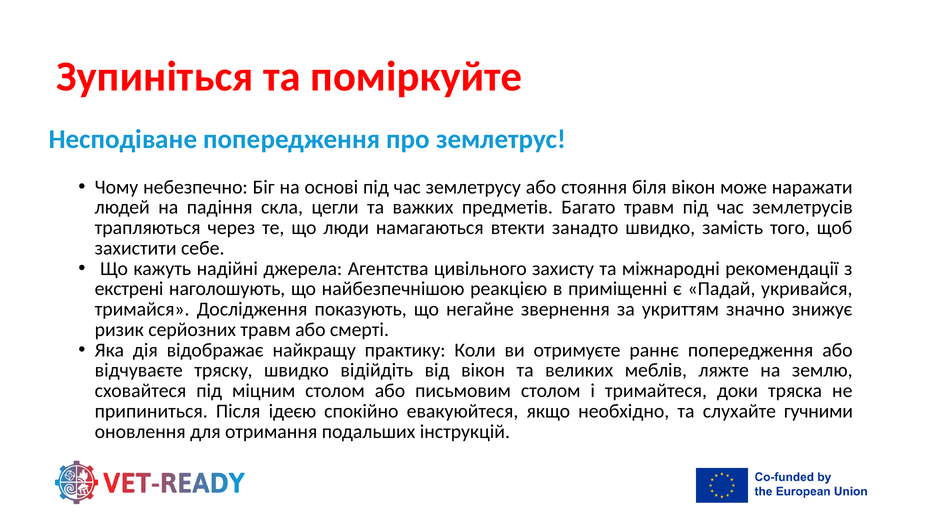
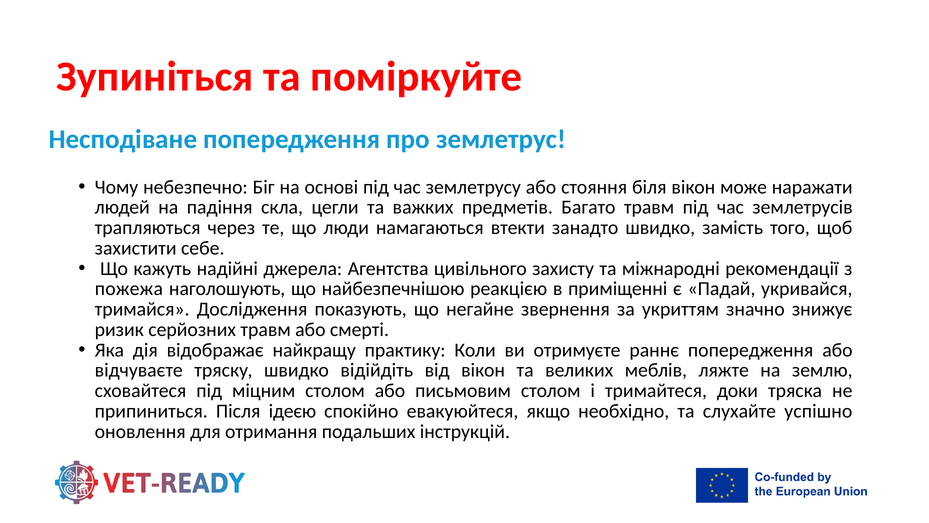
екстрені: екстрені -> пожежа
гучними: гучними -> успішно
